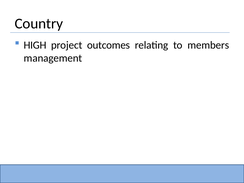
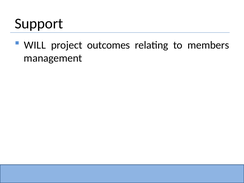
Country: Country -> Support
HIGH: HIGH -> WILL
